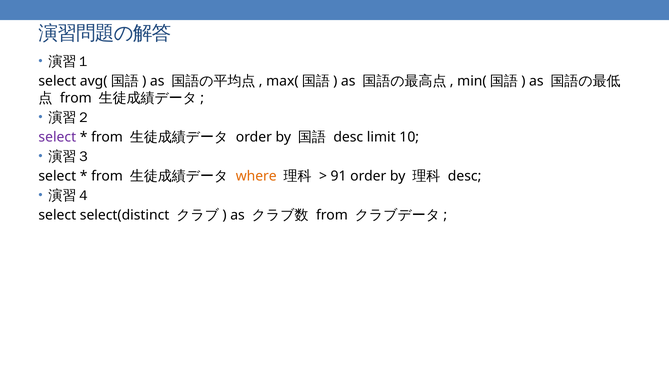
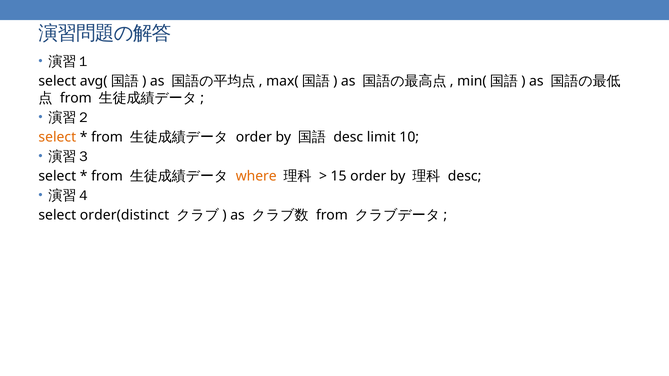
select at (57, 137) colour: purple -> orange
91: 91 -> 15
select(distinct: select(distinct -> order(distinct
